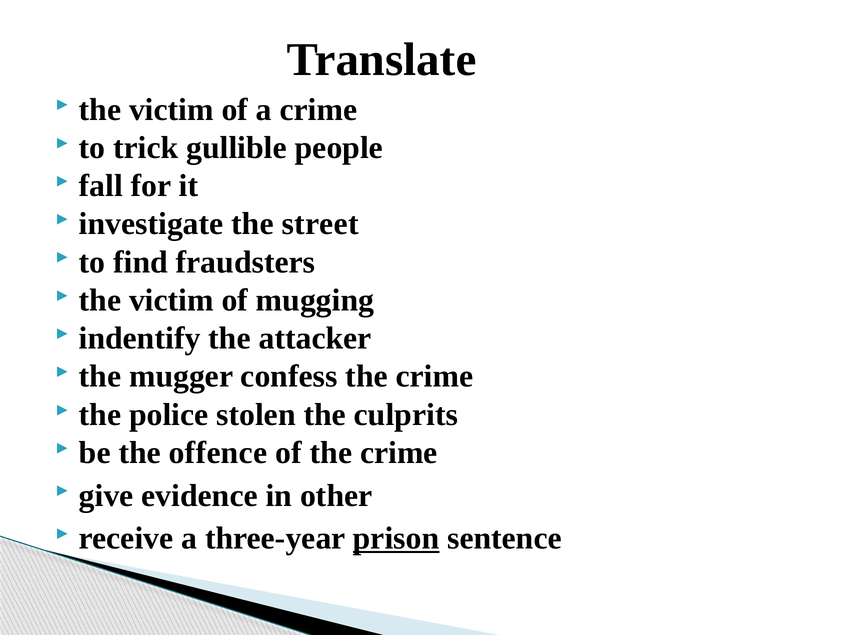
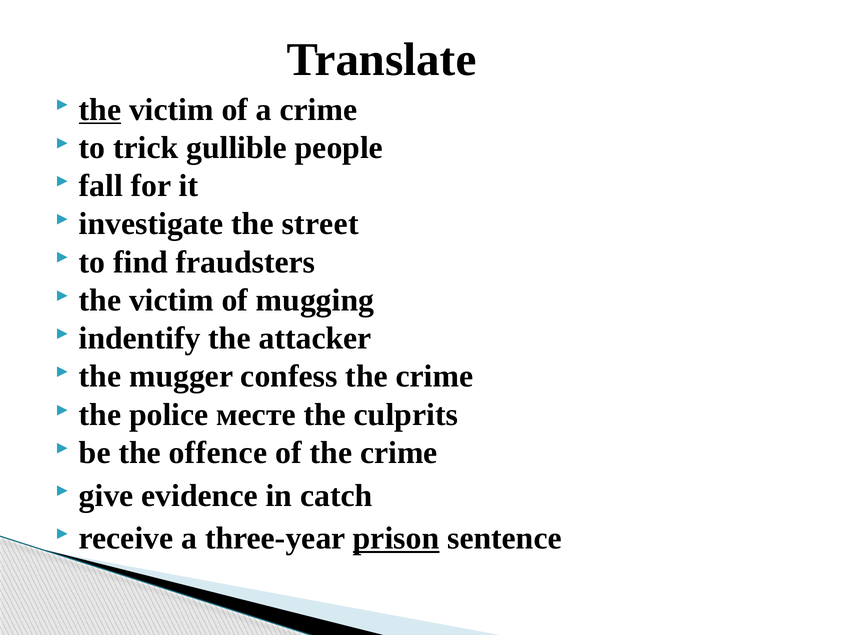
the at (100, 110) underline: none -> present
stolen: stolen -> месте
other: other -> catch
